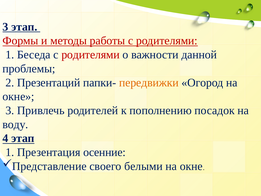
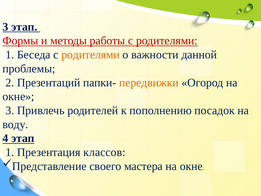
родителями at (91, 55) colour: red -> orange
осенние: осенние -> классов
белыми: белыми -> мастера
